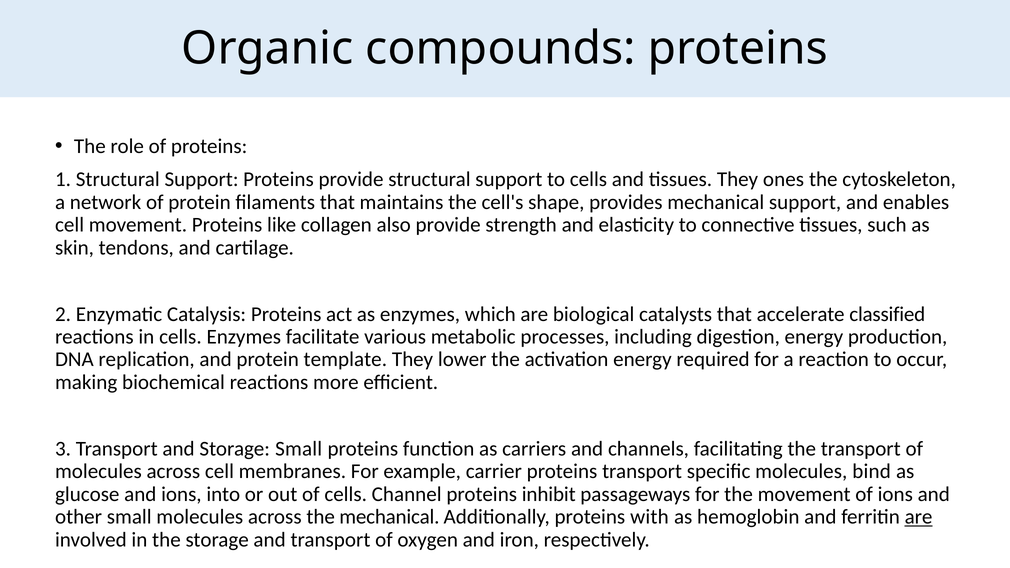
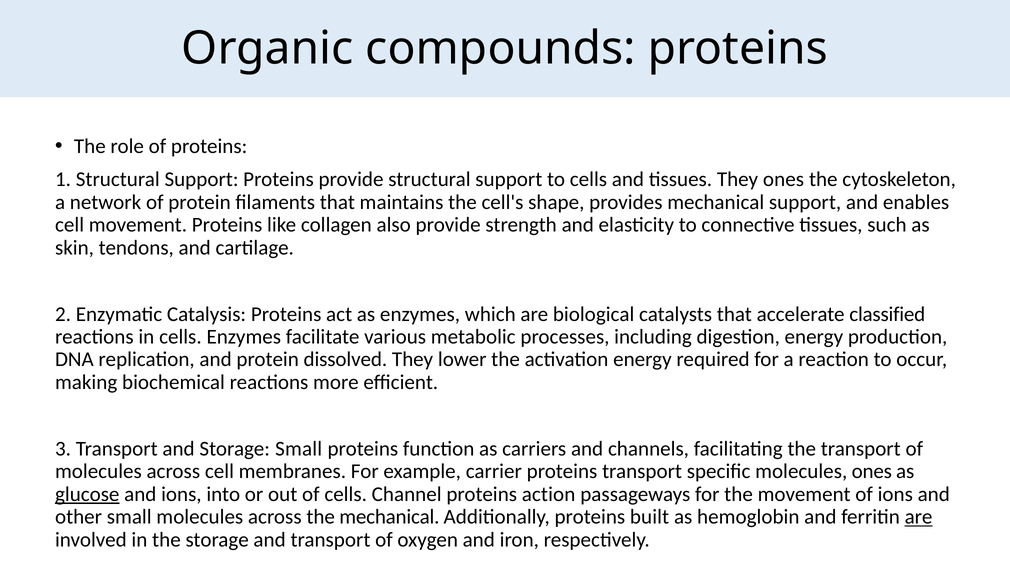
template: template -> dissolved
molecules bind: bind -> ones
glucose underline: none -> present
inhibit: inhibit -> action
with: with -> built
